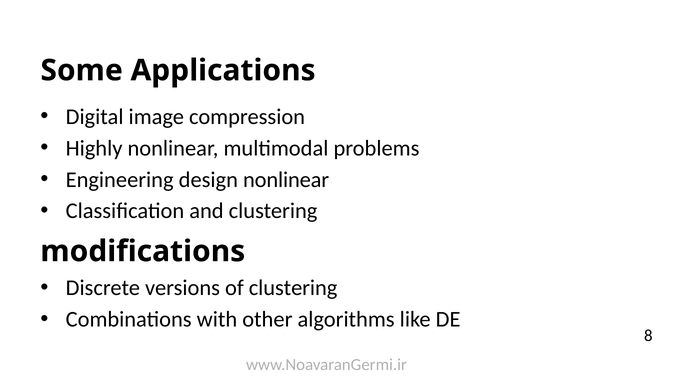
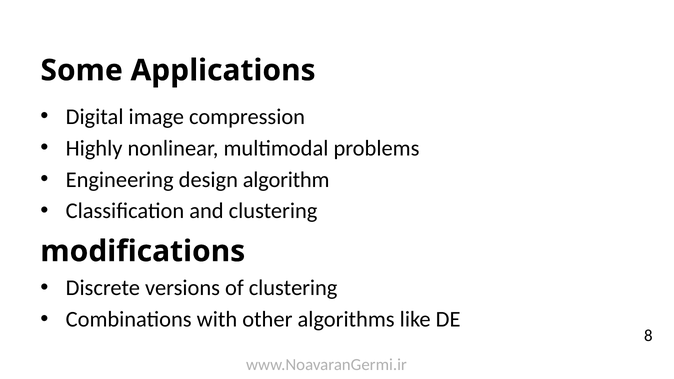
design nonlinear: nonlinear -> algorithm
